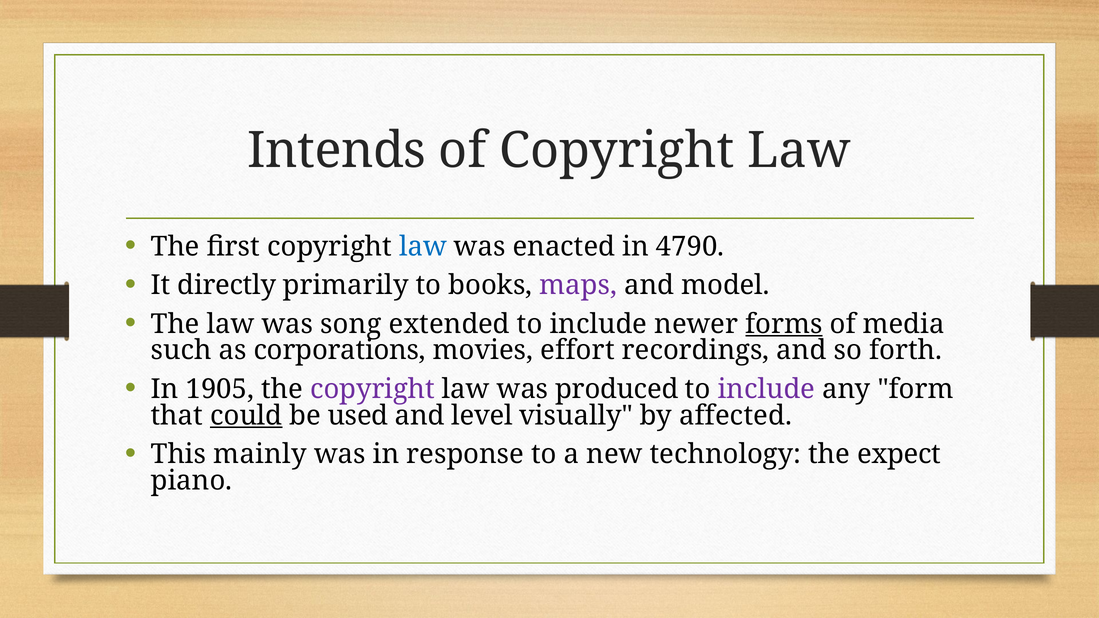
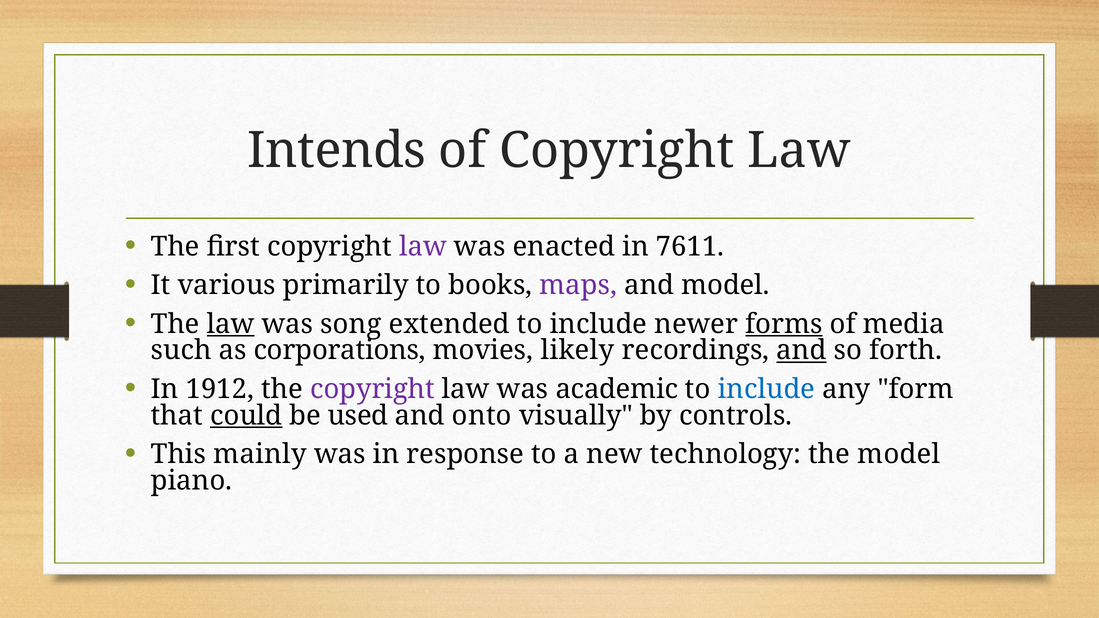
law at (423, 247) colour: blue -> purple
4790: 4790 -> 7611
directly: directly -> various
law at (231, 324) underline: none -> present
effort: effort -> likely
and at (802, 351) underline: none -> present
1905: 1905 -> 1912
produced: produced -> academic
include at (766, 389) colour: purple -> blue
level: level -> onto
affected: affected -> controls
the expect: expect -> model
